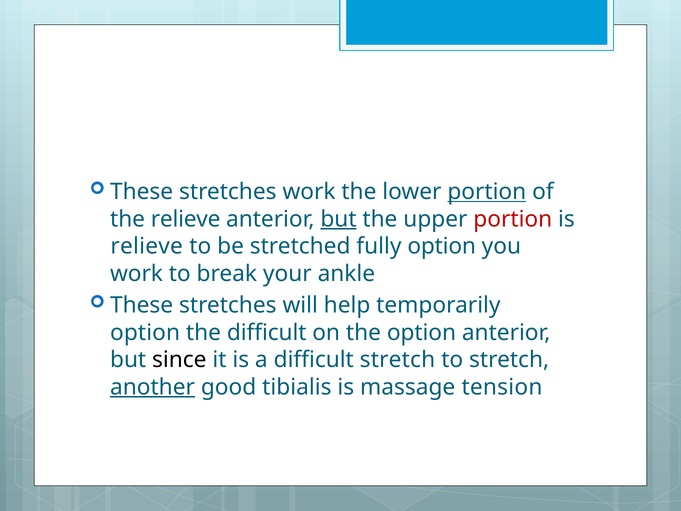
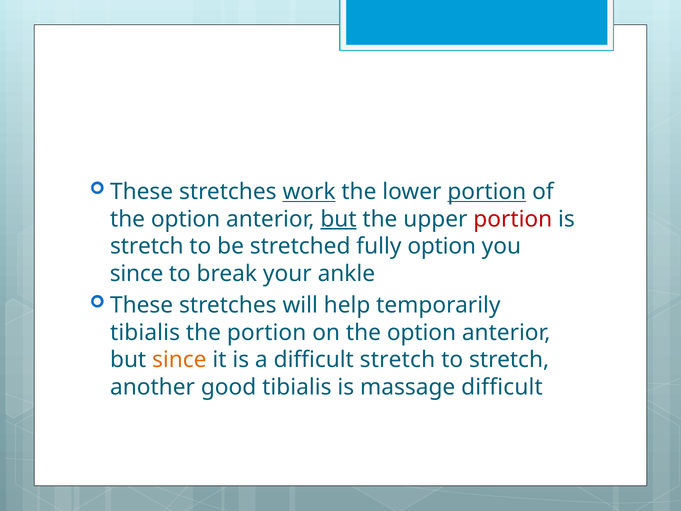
work at (309, 192) underline: none -> present
relieve at (186, 219): relieve -> option
relieve at (147, 246): relieve -> stretch
work at (137, 273): work -> since
option at (145, 332): option -> tibialis
the difficult: difficult -> portion
since at (179, 360) colour: black -> orange
another underline: present -> none
massage tension: tension -> difficult
